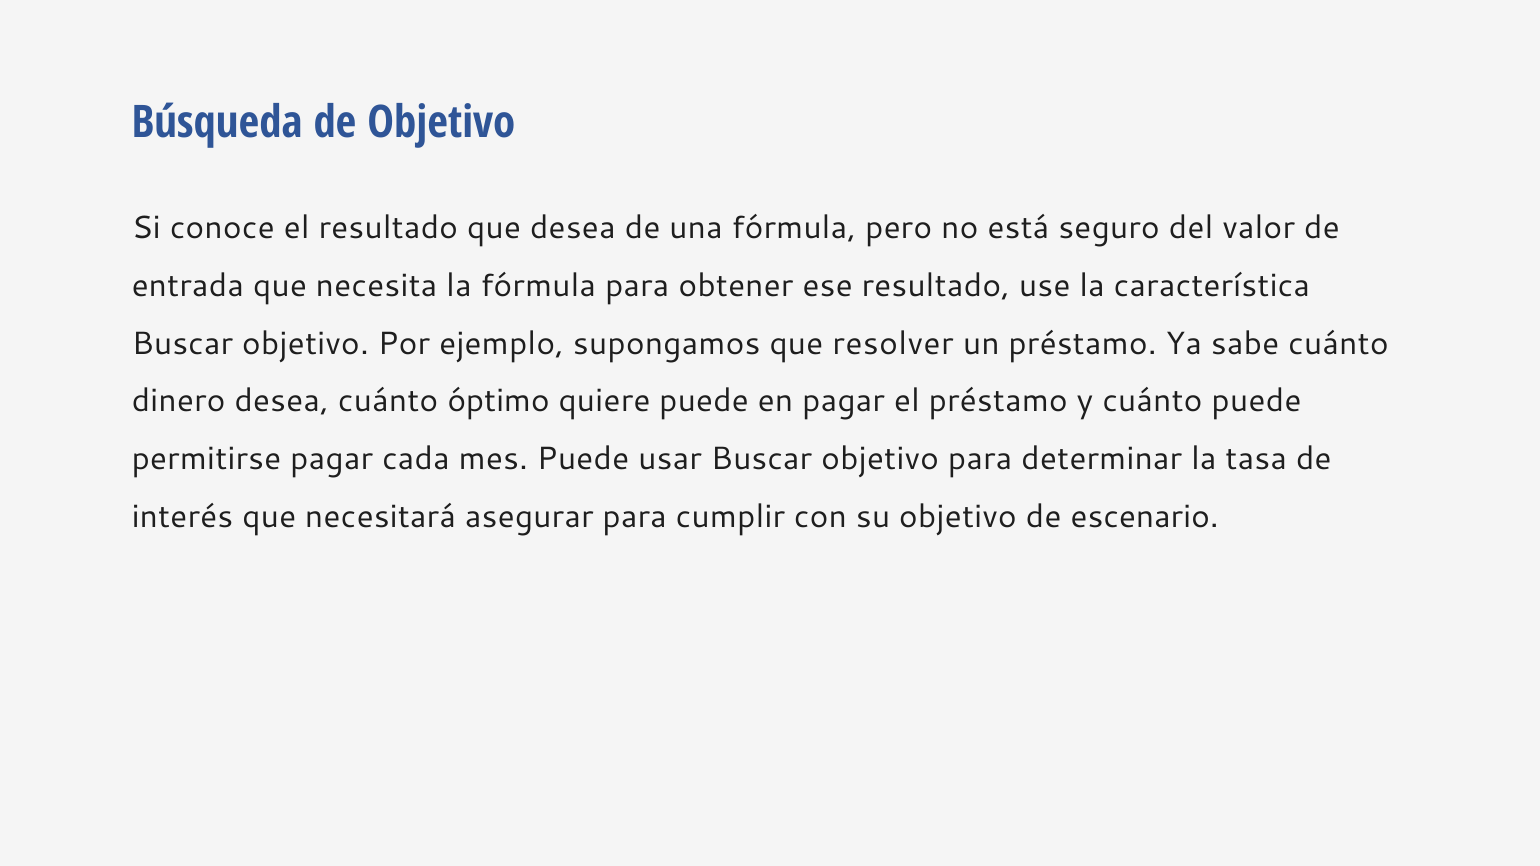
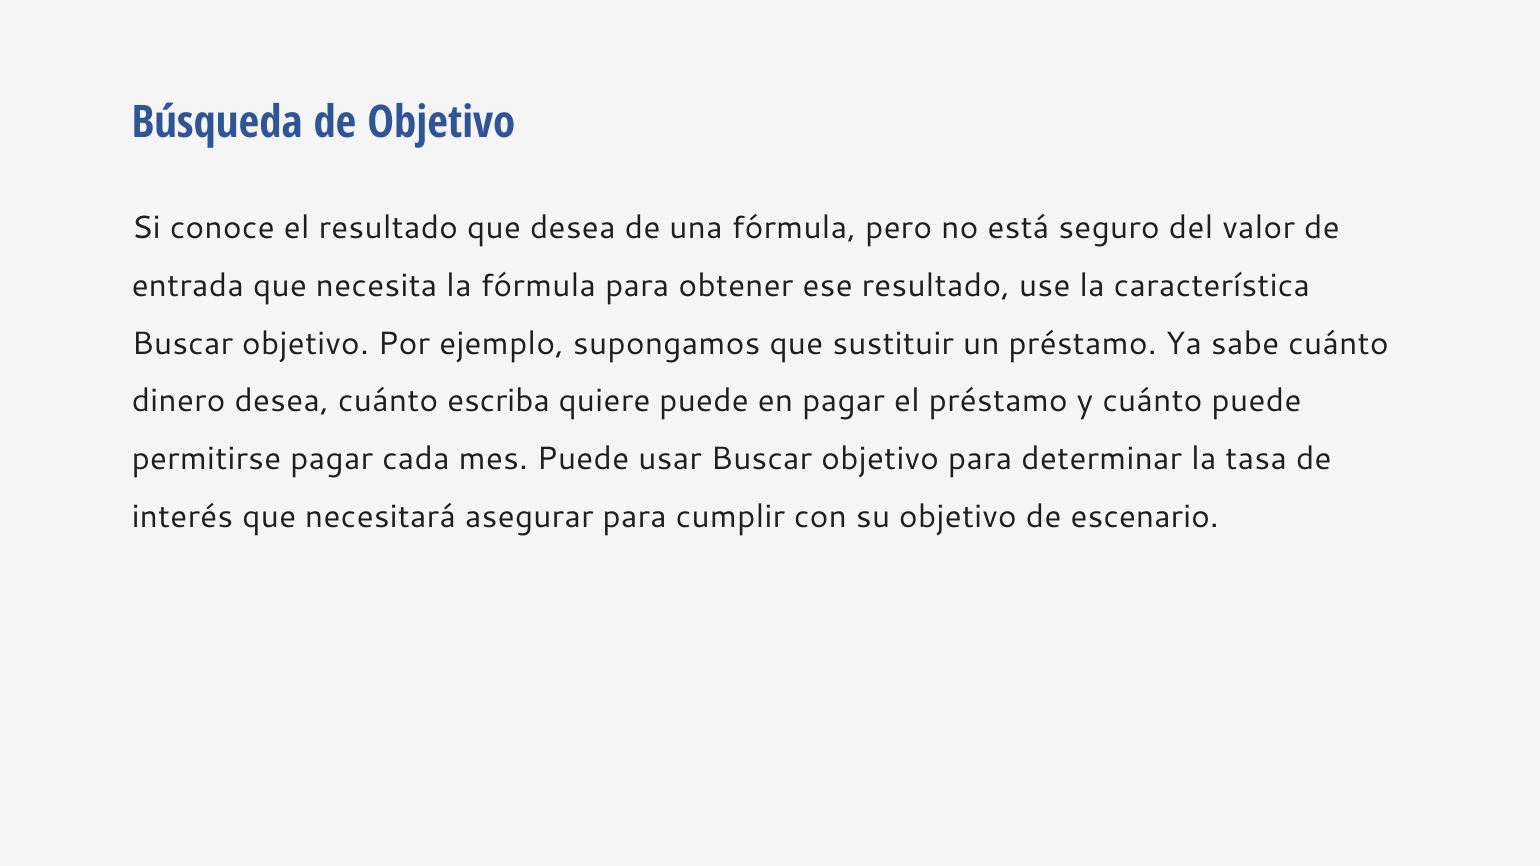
resolver: resolver -> sustituir
óptimo: óptimo -> escriba
